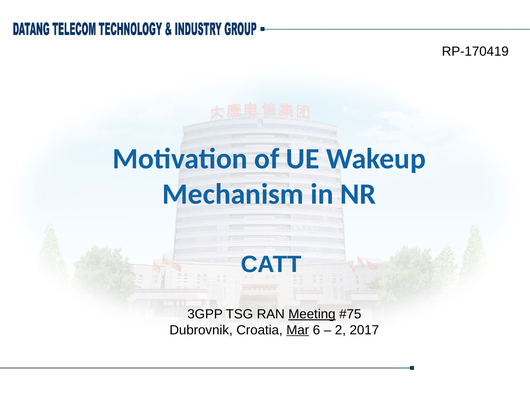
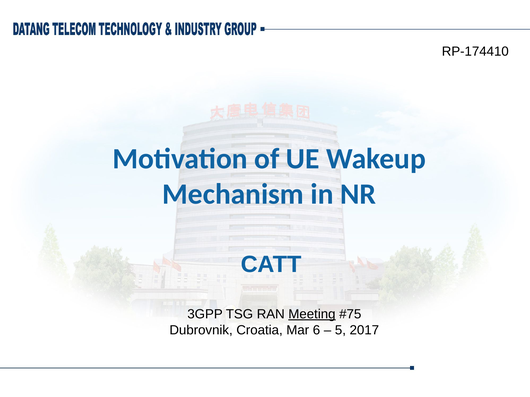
RP-170419: RP-170419 -> RP-174410
Mar underline: present -> none
2: 2 -> 5
